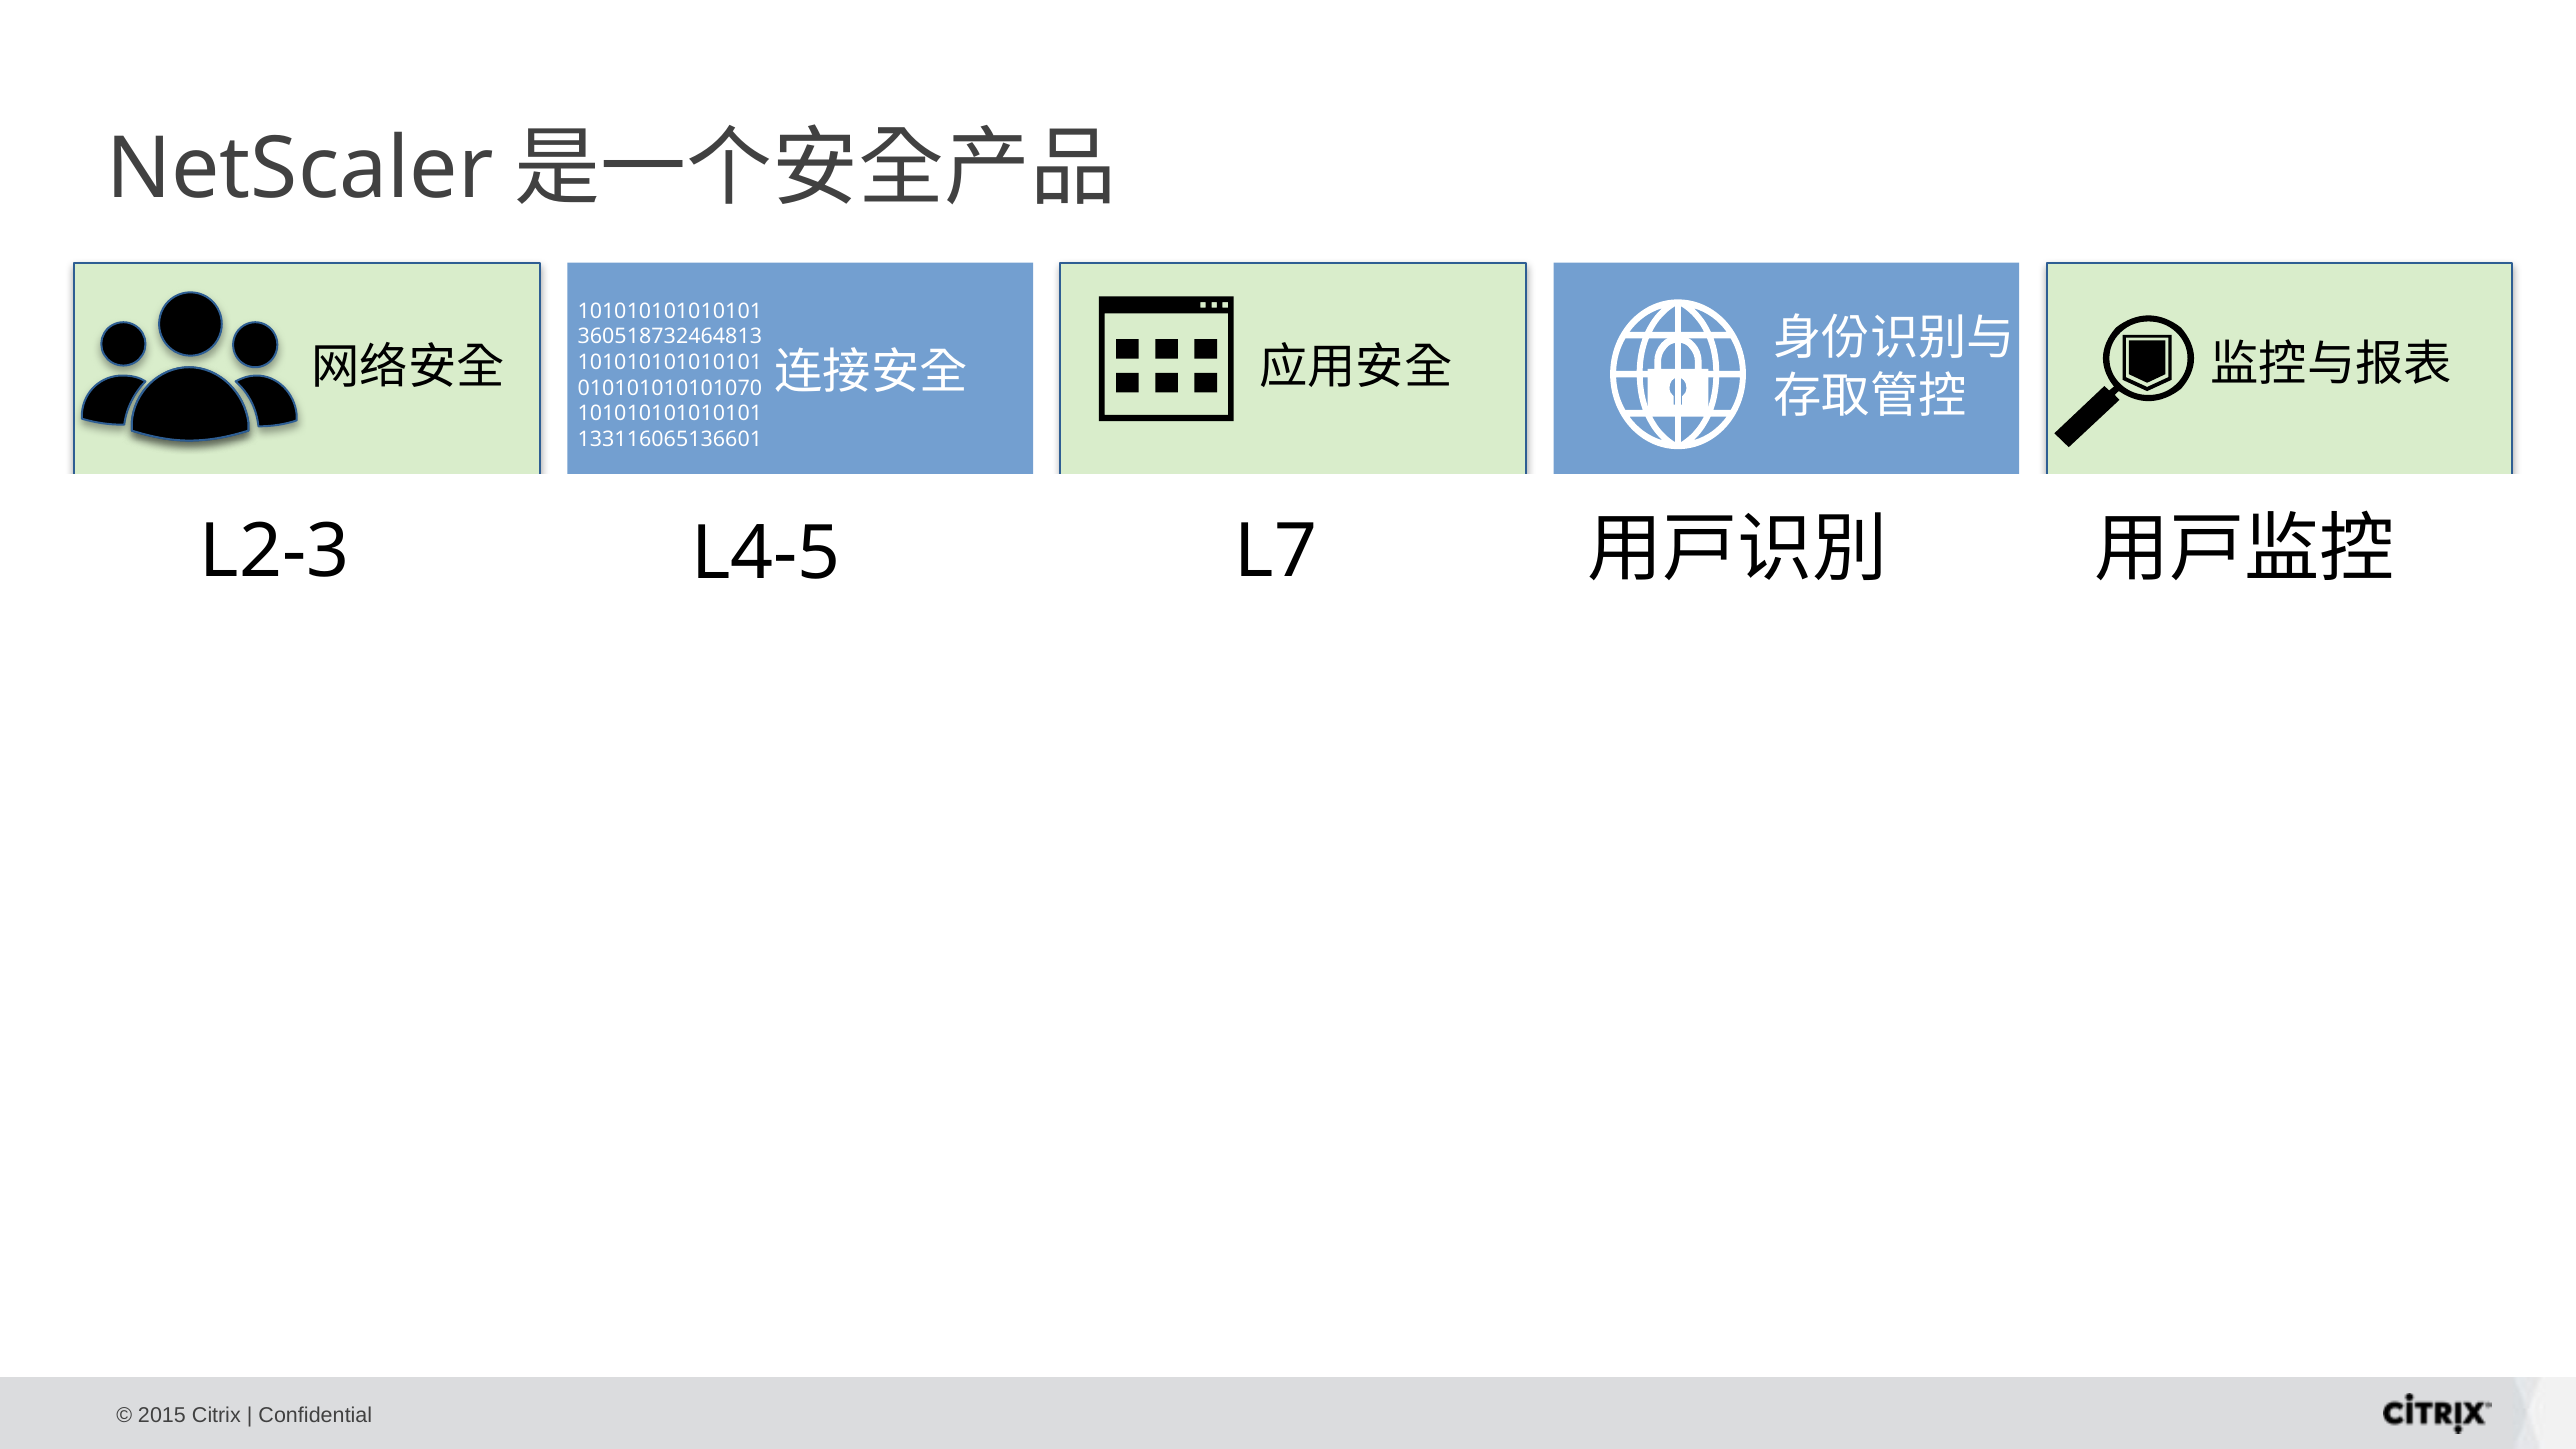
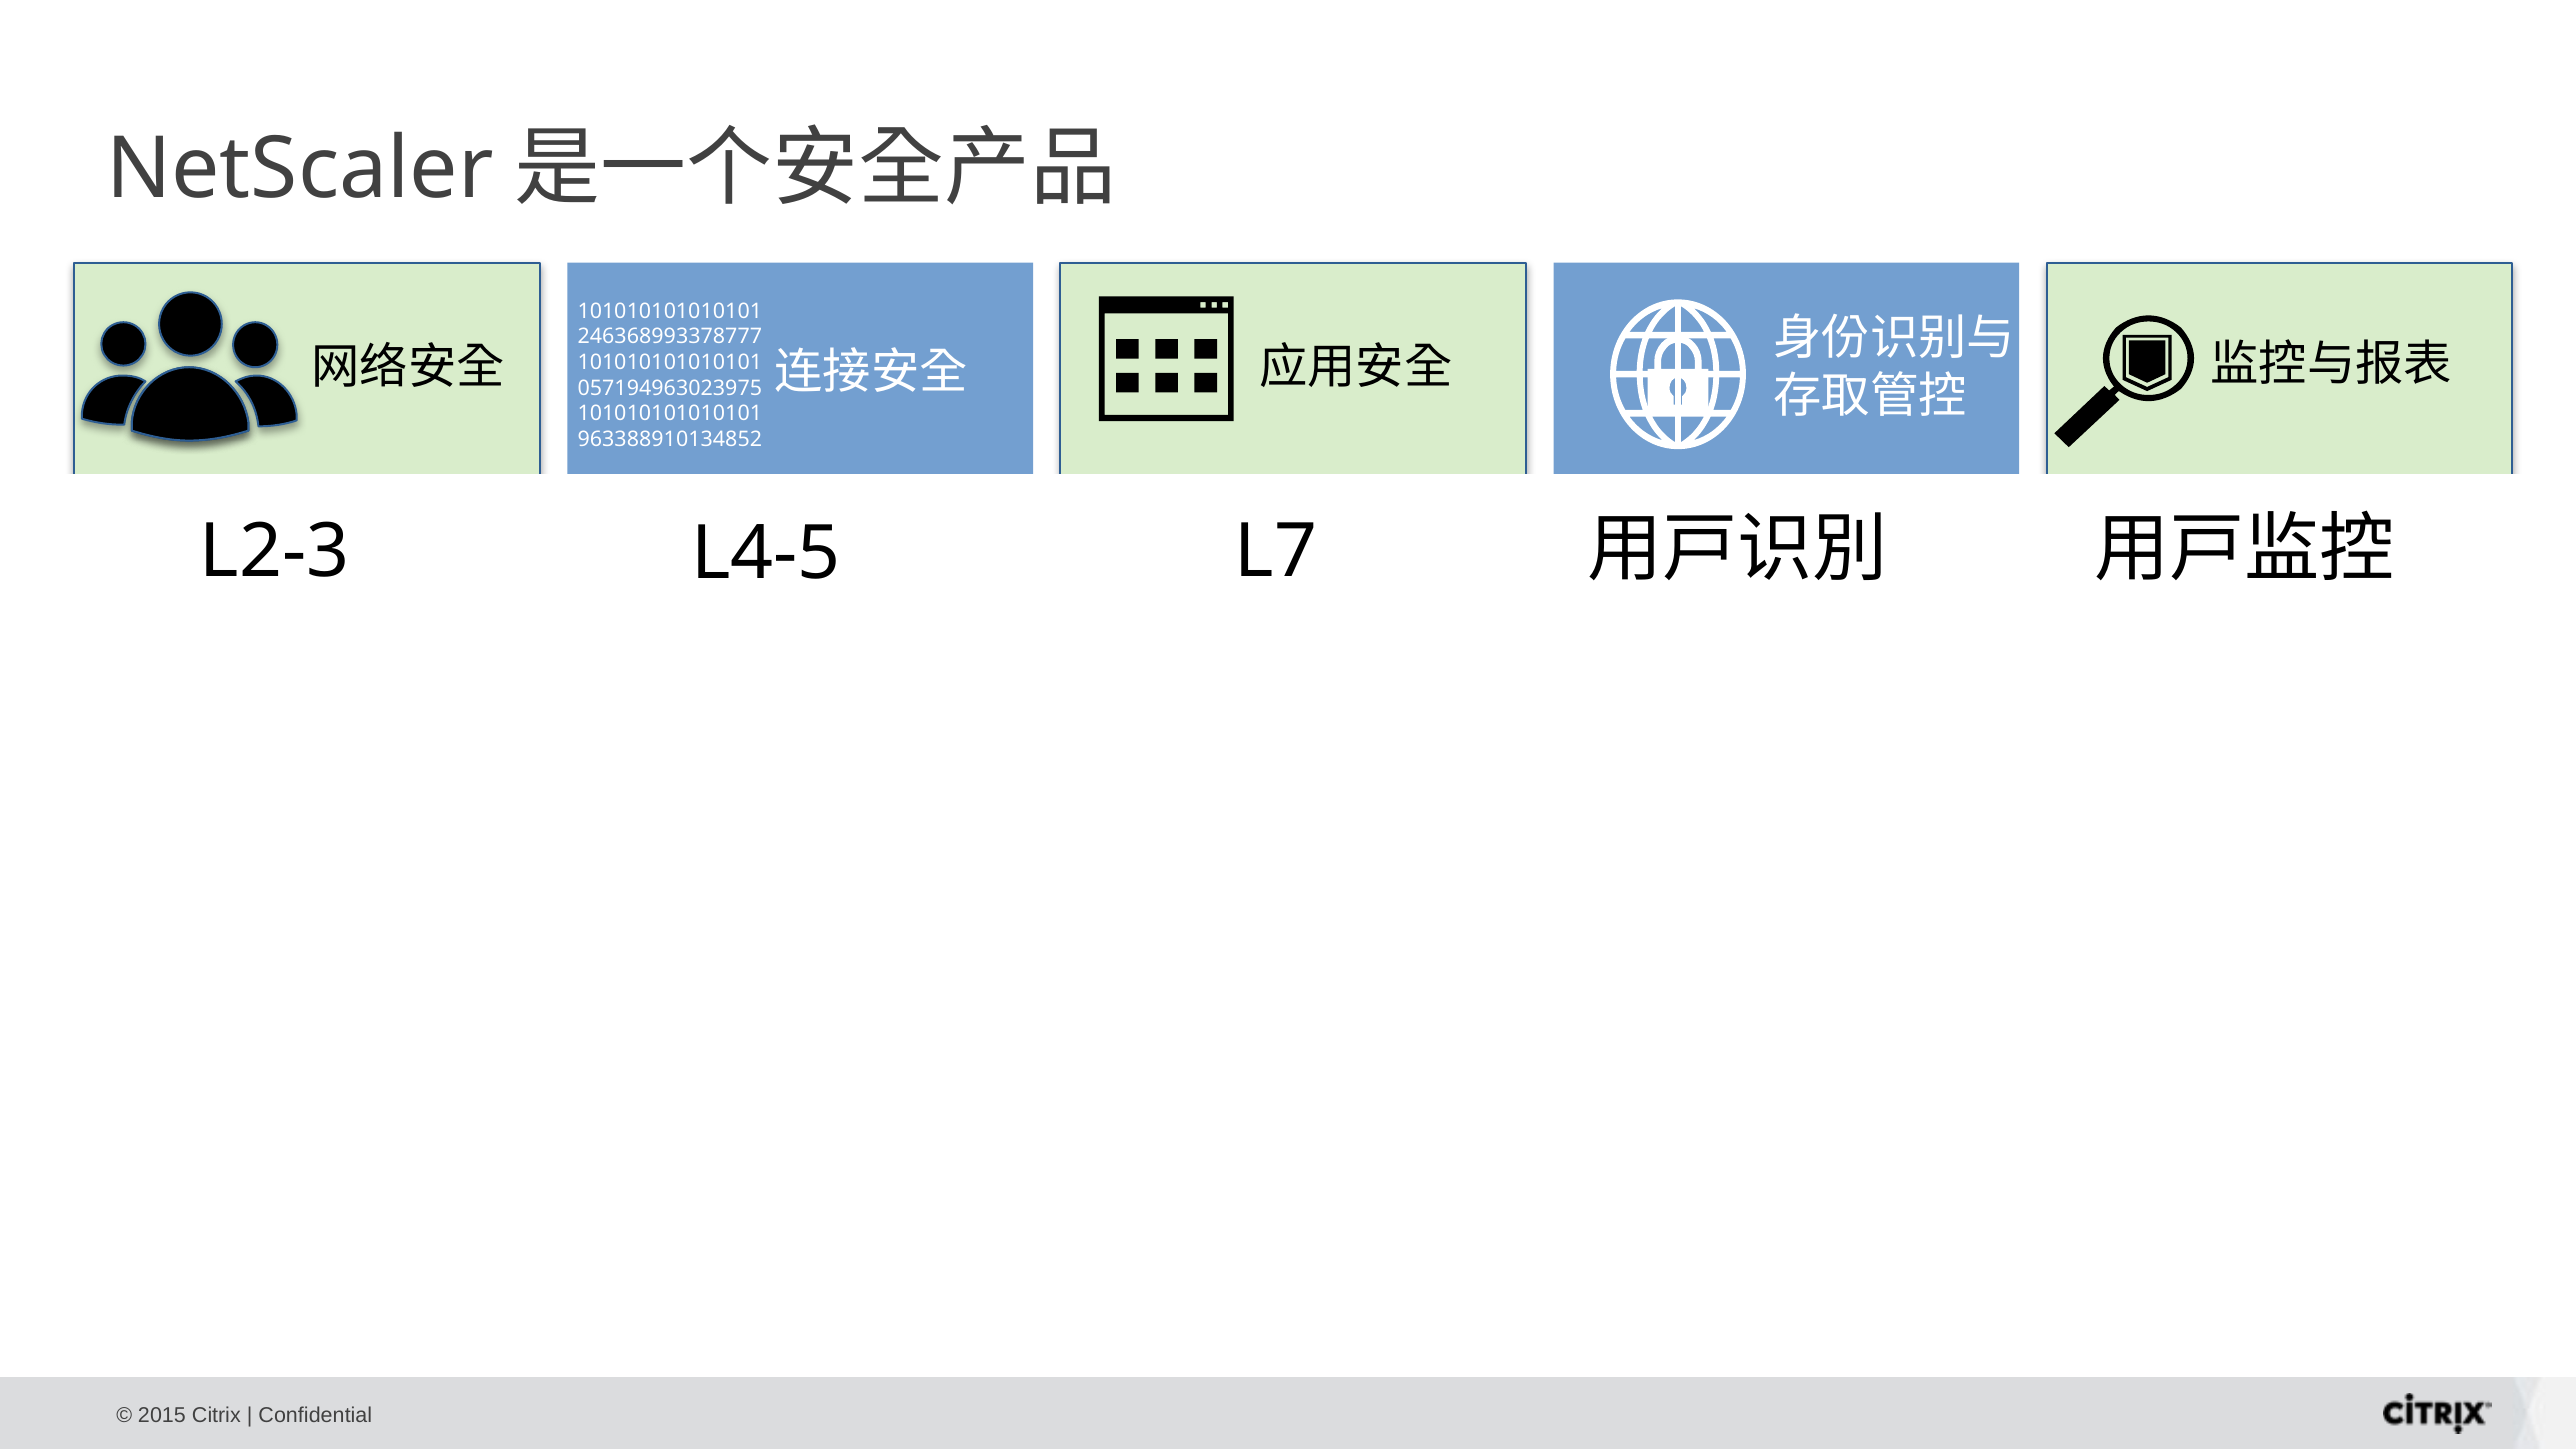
360518732464813: 360518732464813 -> 246368993378777
010101010101070: 010101010101070 -> 057194963023975
133116065136601: 133116065136601 -> 963388910134852
